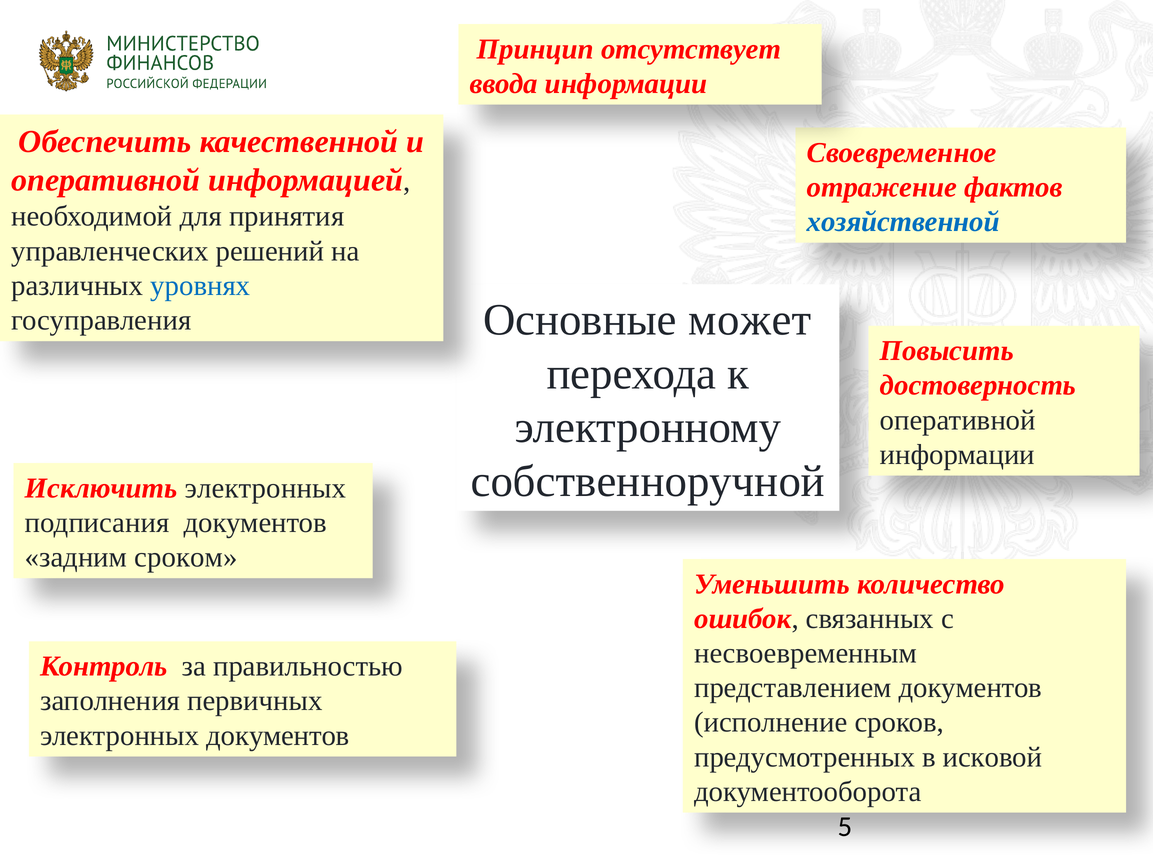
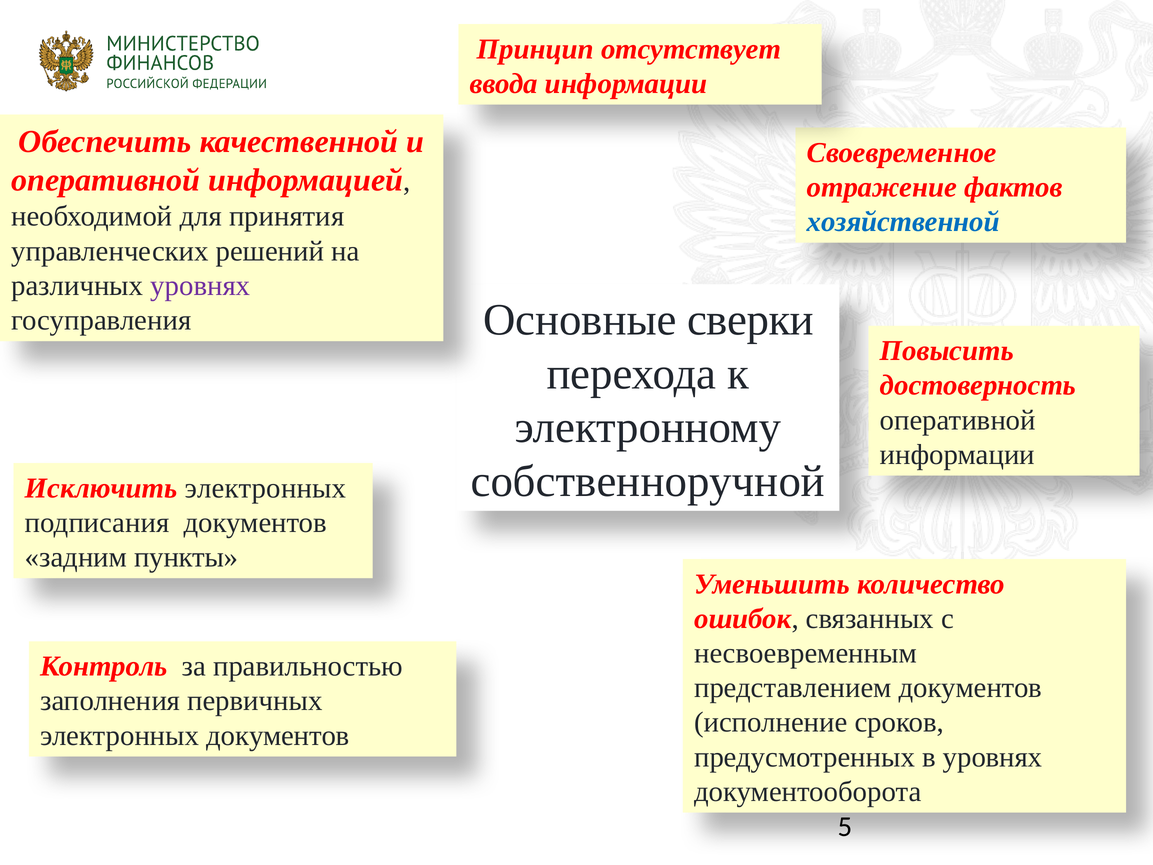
уровнях at (200, 286) colour: blue -> purple
может: может -> сверки
сроком: сроком -> пункты
в исковой: исковой -> уровнях
